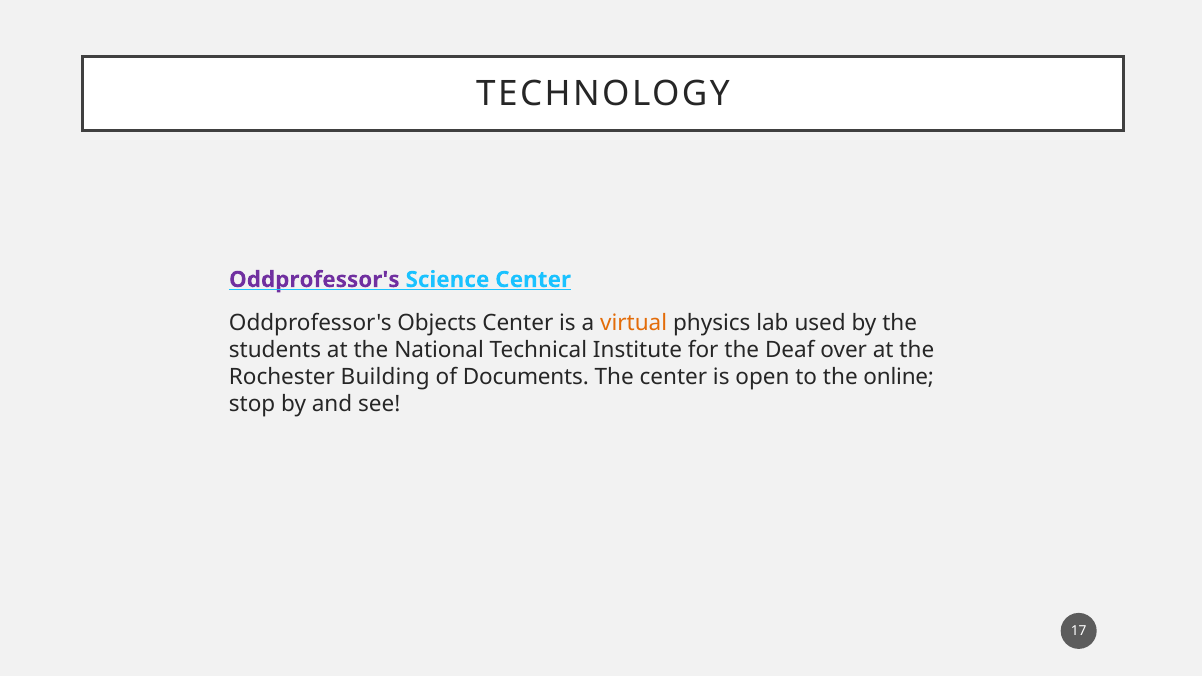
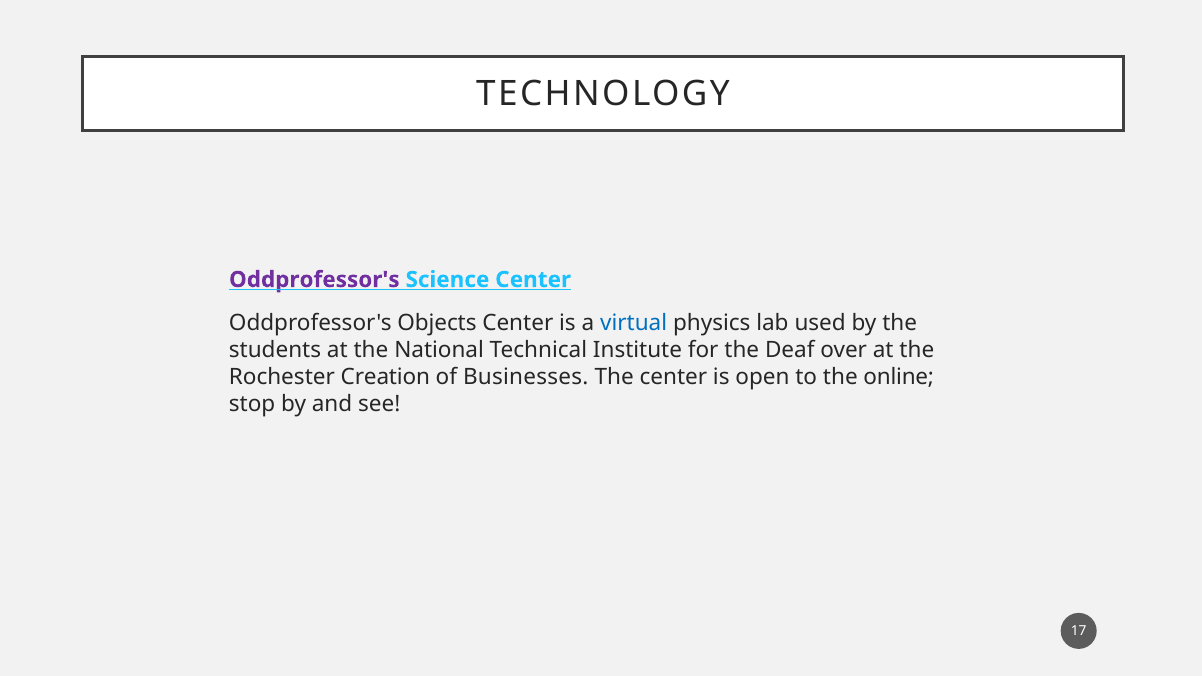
virtual colour: orange -> blue
Building: Building -> Creation
Documents: Documents -> Businesses
